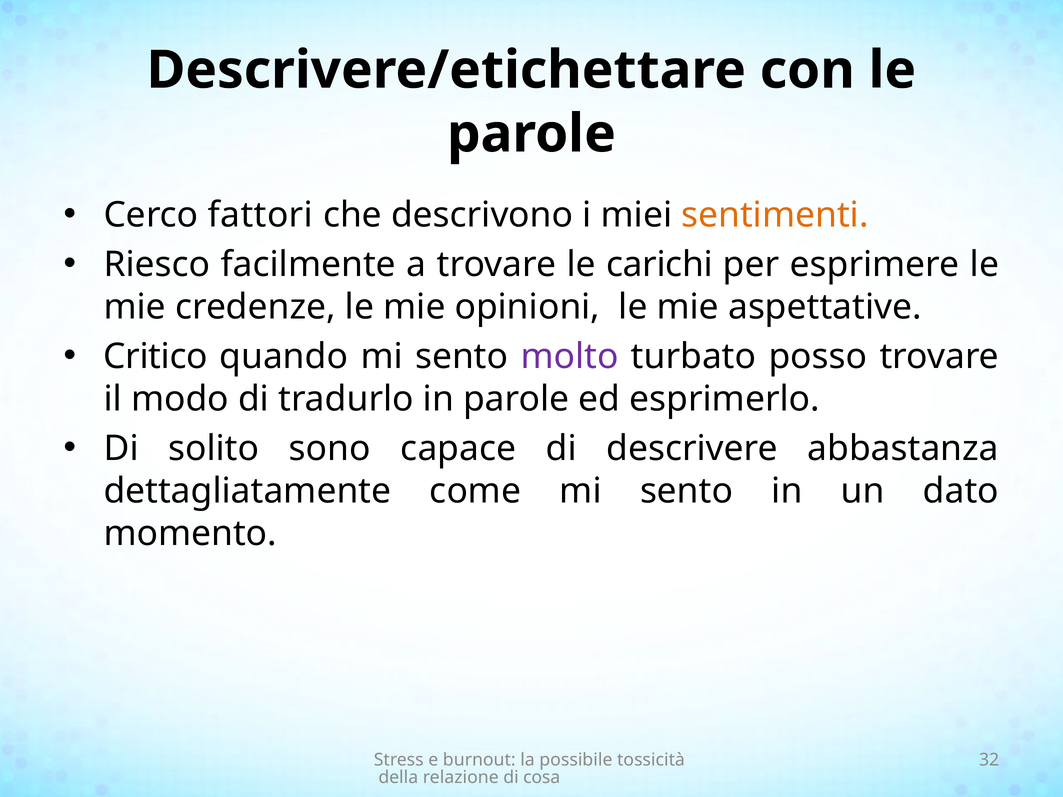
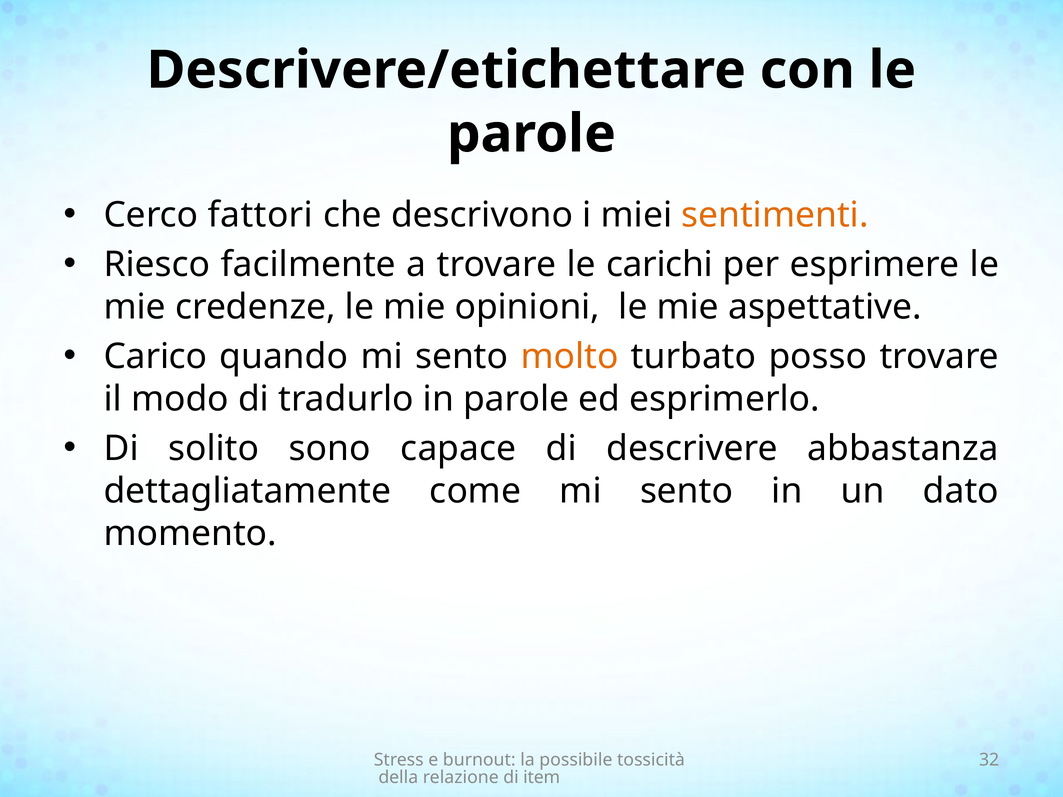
Critico: Critico -> Carico
molto colour: purple -> orange
cosa: cosa -> item
